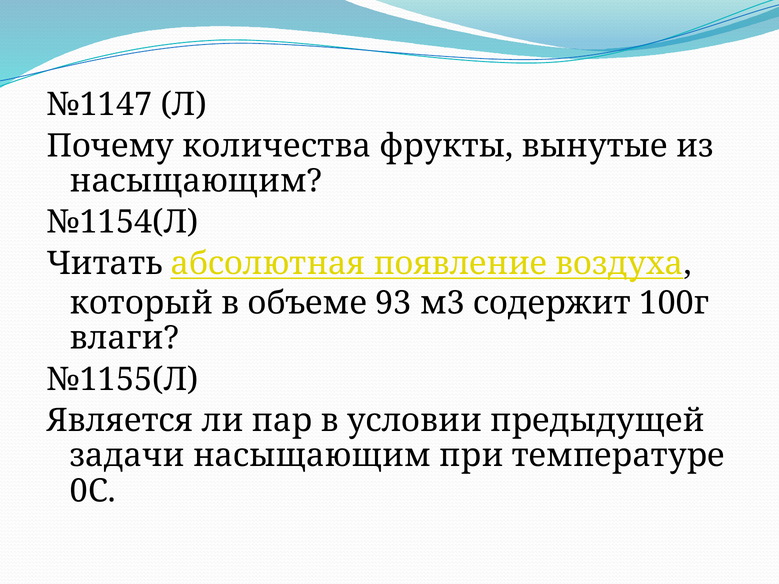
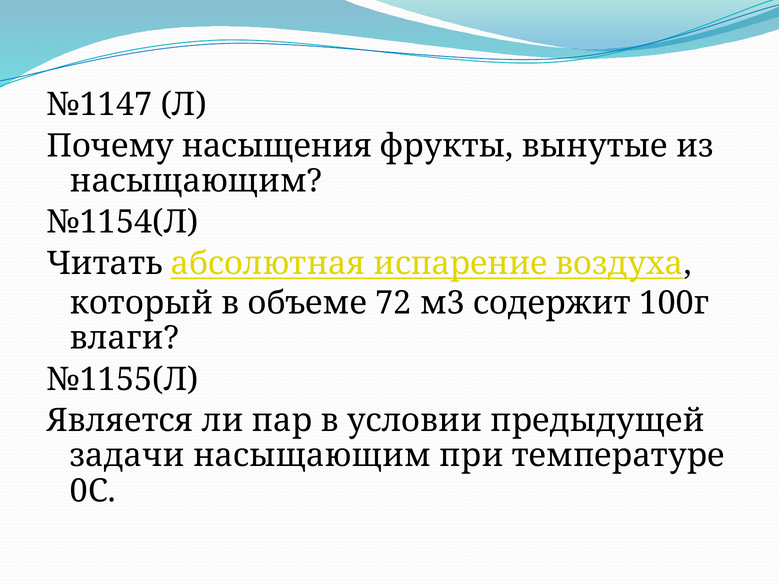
количества: количества -> насыщения
появление: появление -> испарение
93: 93 -> 72
